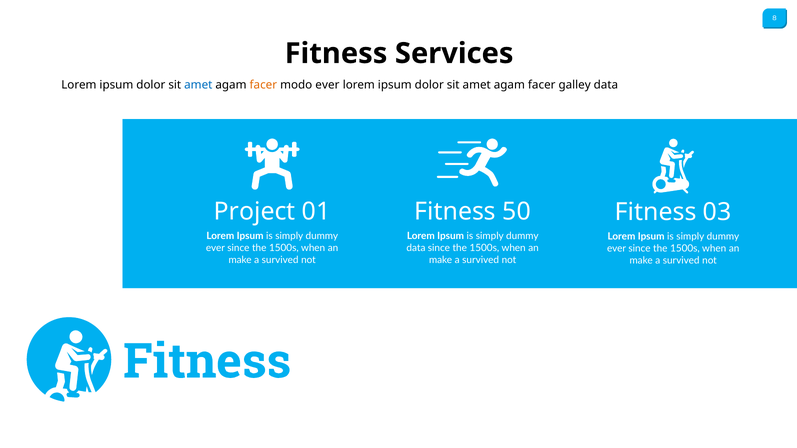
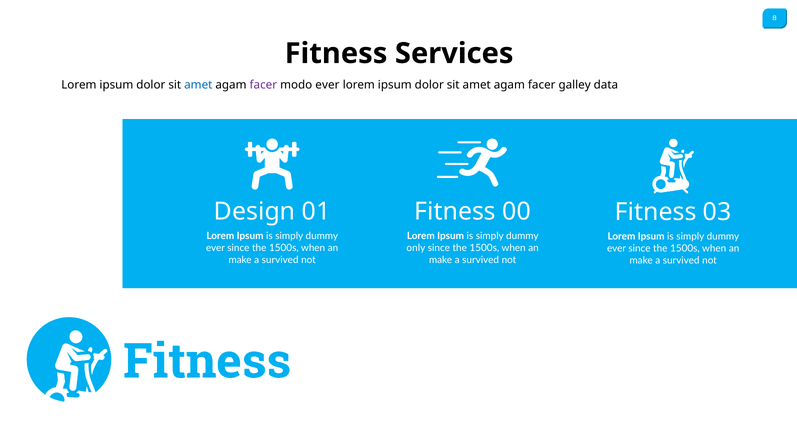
facer at (263, 85) colour: orange -> purple
Project: Project -> Design
50: 50 -> 00
data at (416, 248): data -> only
